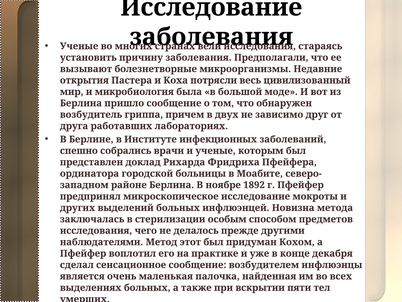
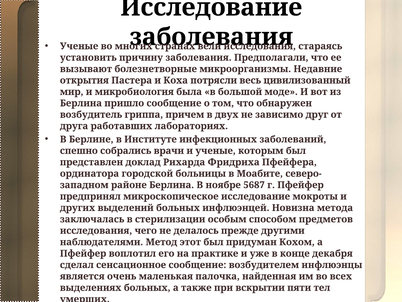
1892: 1892 -> 5687
